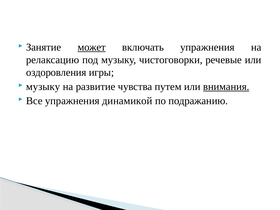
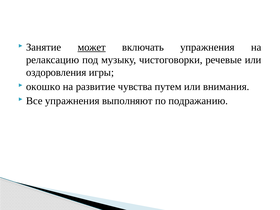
музыку at (43, 87): музыку -> окошко
внимания underline: present -> none
динамикой: динамикой -> выполняют
